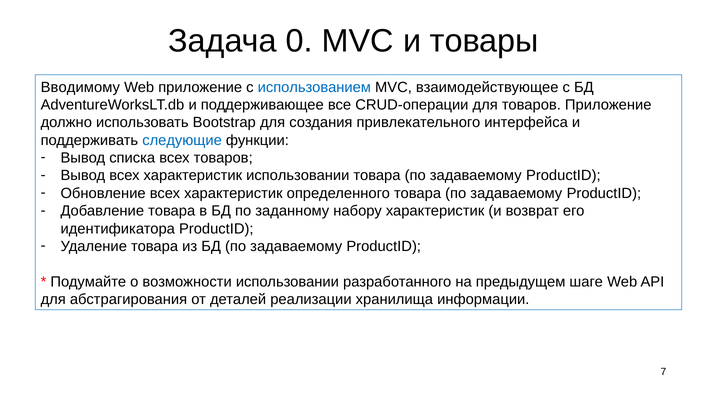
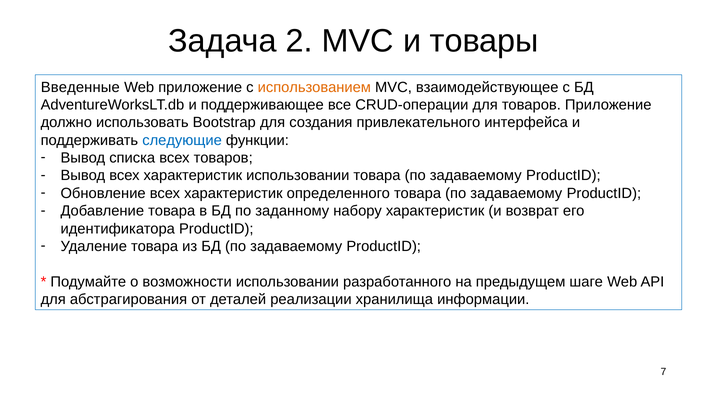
0: 0 -> 2
Вводимому: Вводимому -> Введенные
использованием colour: blue -> orange
